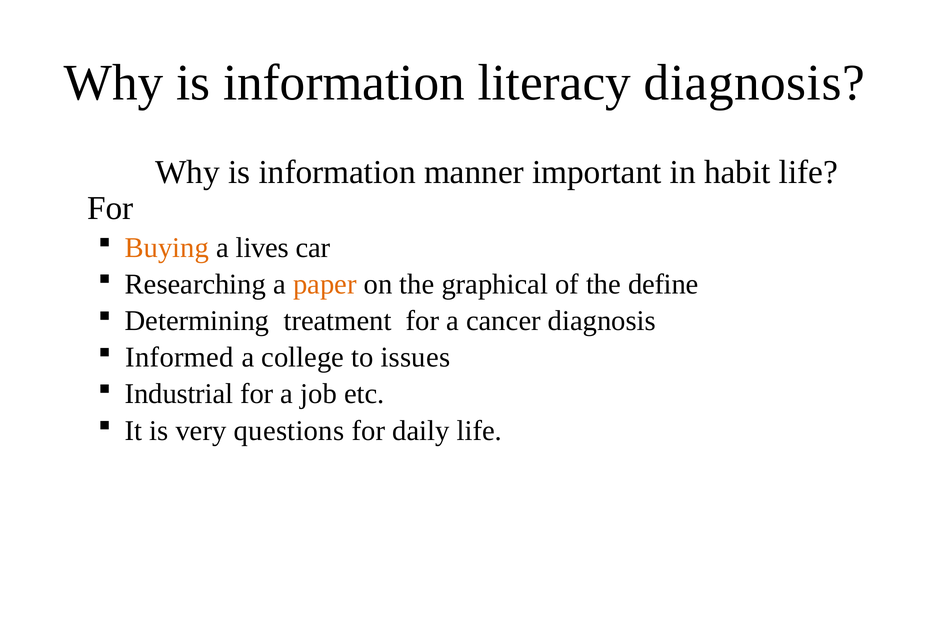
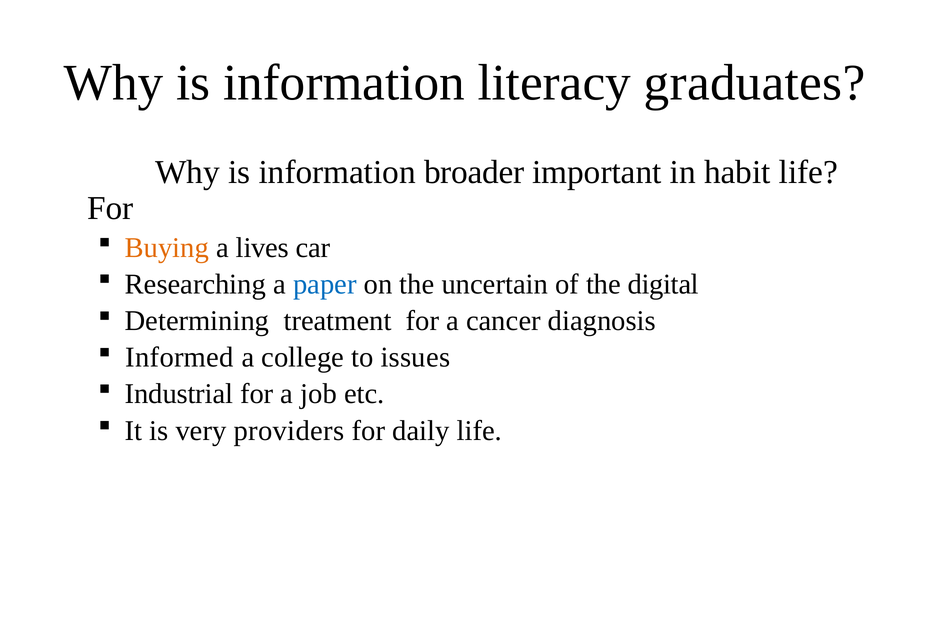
literacy diagnosis: diagnosis -> graduates
manner: manner -> broader
paper colour: orange -> blue
graphical: graphical -> uncertain
define: define -> digital
questions: questions -> providers
